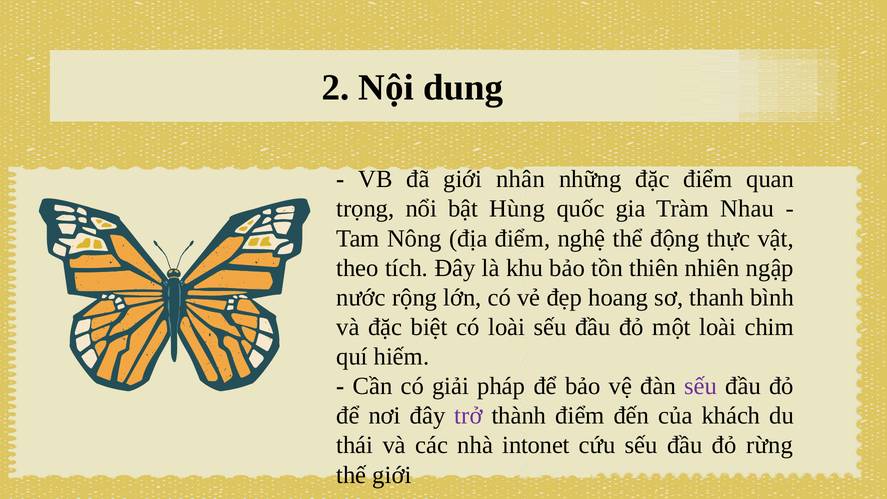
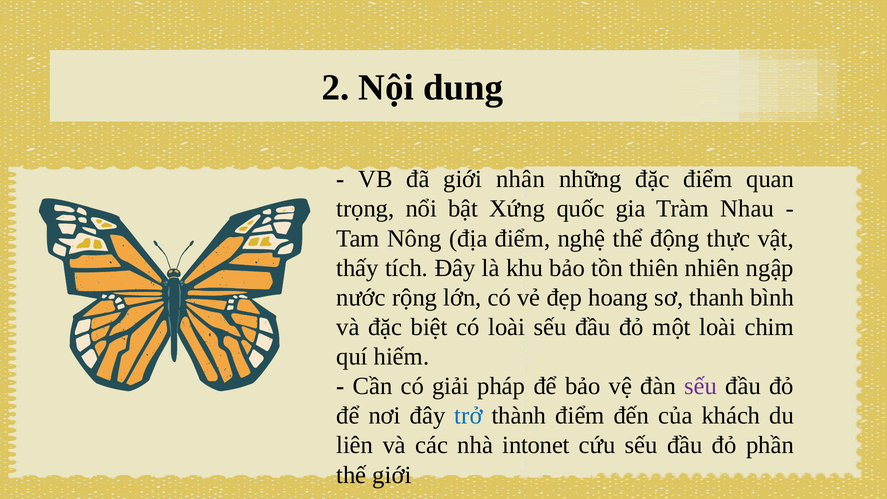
Hùng: Hùng -> Xứng
theo: theo -> thấy
trở colour: purple -> blue
thái: thái -> liên
rừng: rừng -> phần
